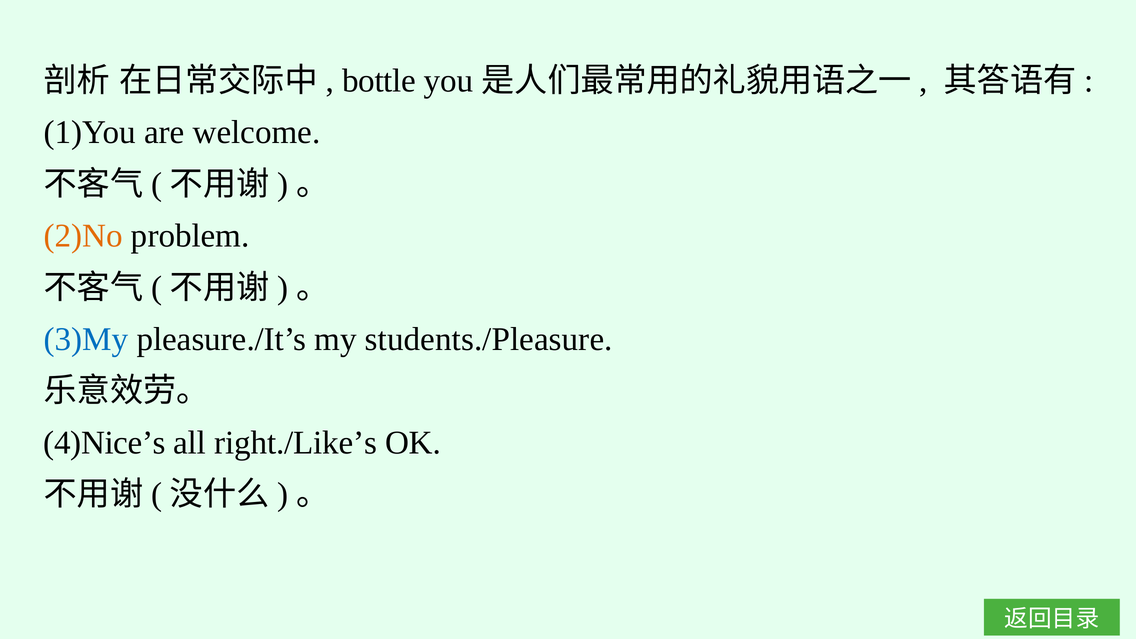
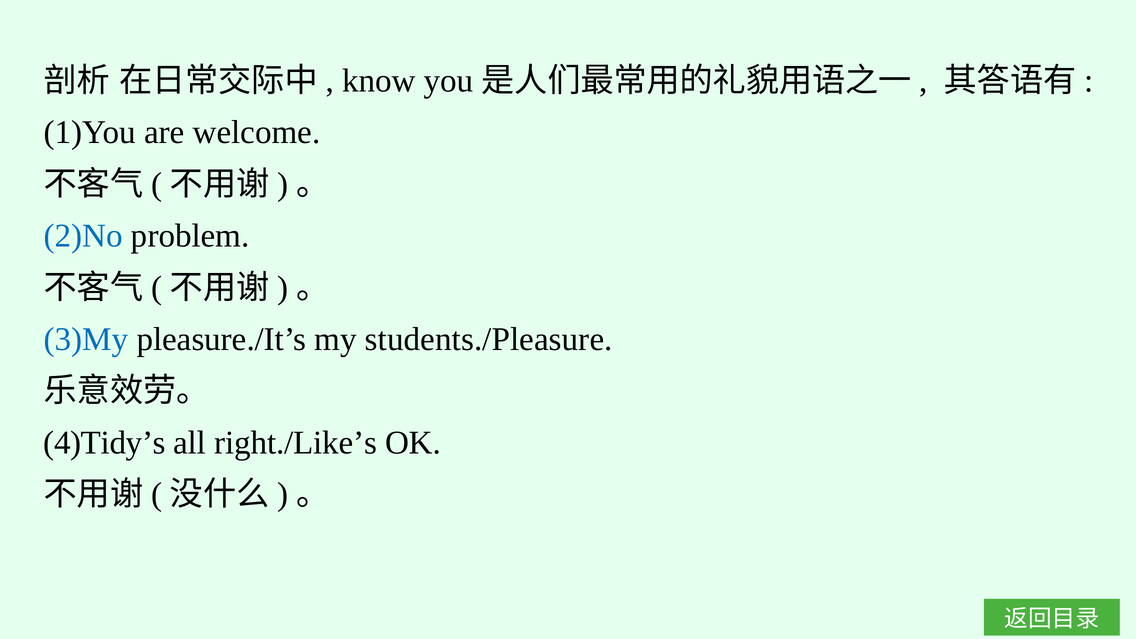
bottle: bottle -> know
2)No colour: orange -> blue
4)Nice’s: 4)Nice’s -> 4)Tidy’s
